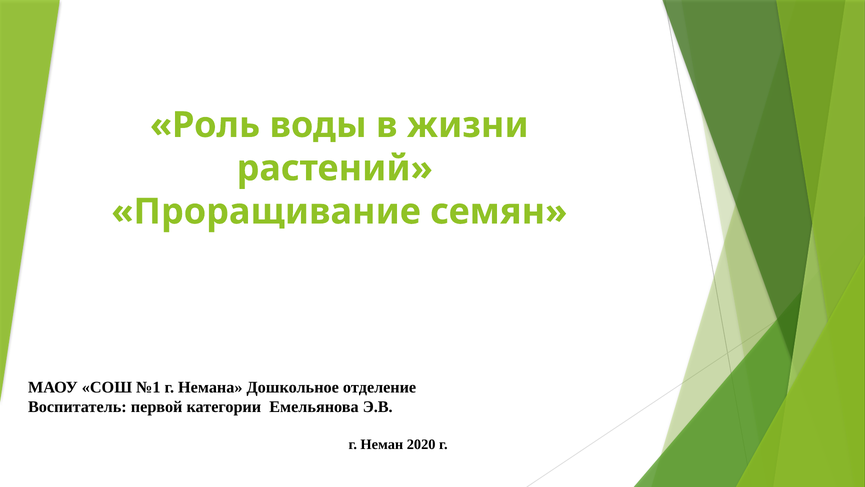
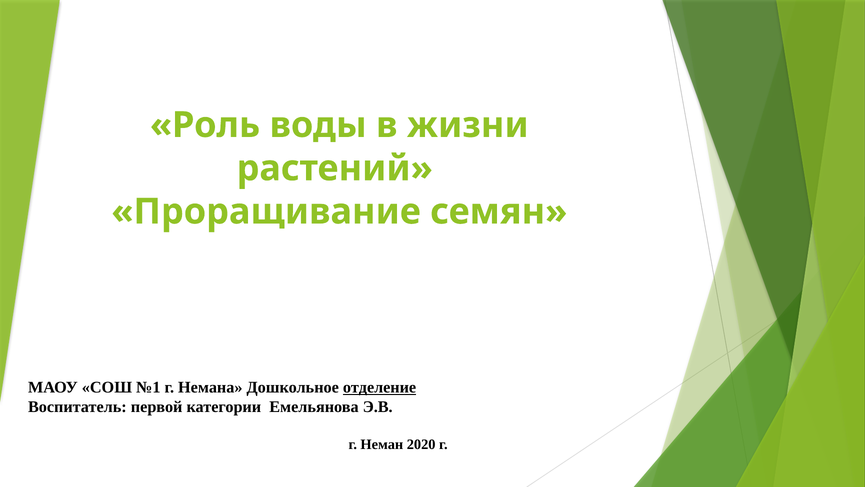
отделение underline: none -> present
